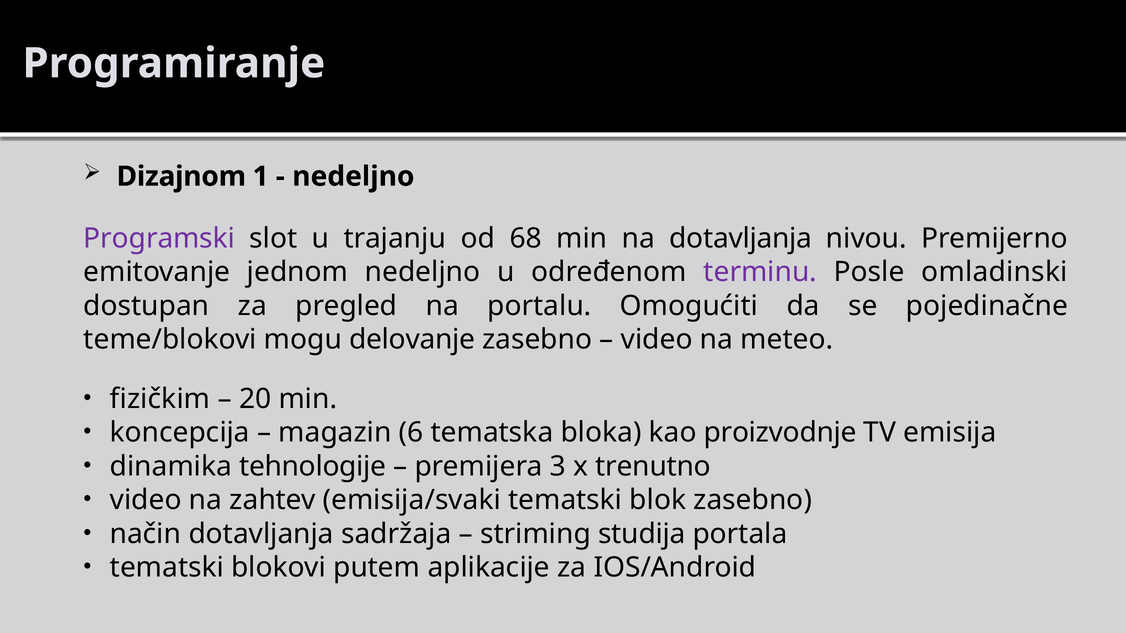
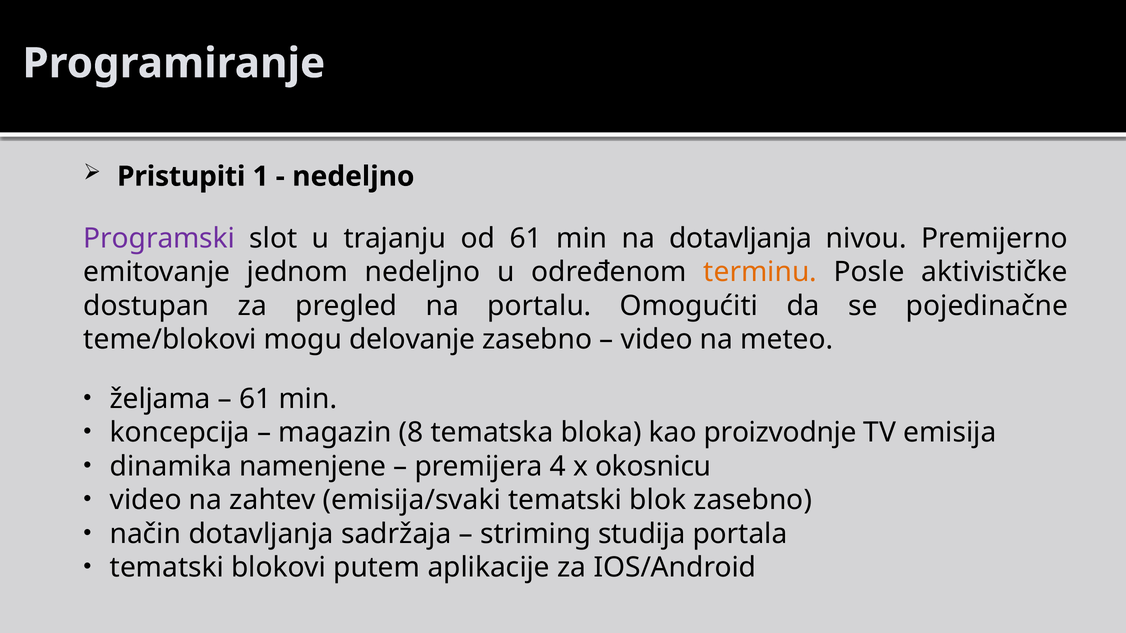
Dizajnom: Dizajnom -> Pristupiti
od 68: 68 -> 61
terminu colour: purple -> orange
omladinski: omladinski -> aktivističke
fizičkim: fizičkim -> željama
20 at (255, 399): 20 -> 61
6: 6 -> 8
tehnologije: tehnologije -> namenjene
3: 3 -> 4
trenutno: trenutno -> okosnicu
